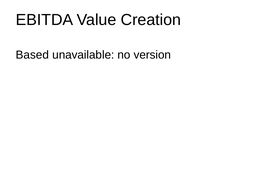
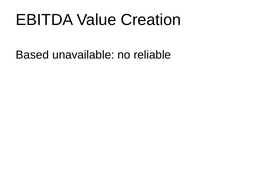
version: version -> reliable
